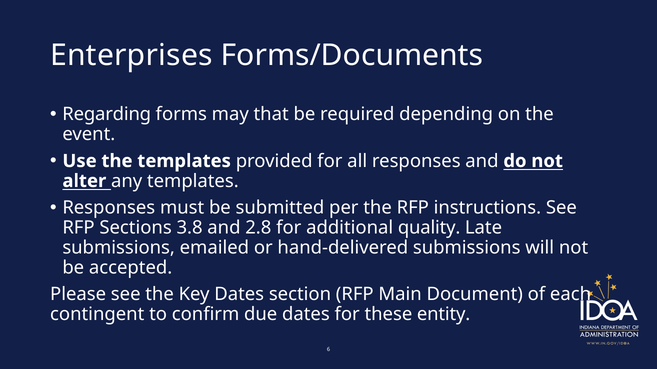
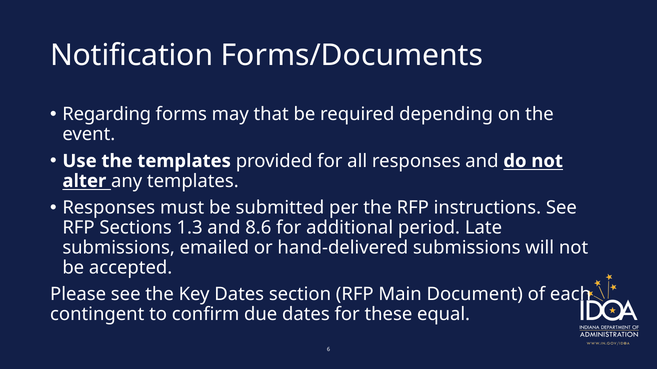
Enterprises: Enterprises -> Notification
3.8: 3.8 -> 1.3
2.8: 2.8 -> 8.6
quality: quality -> period
entity: entity -> equal
